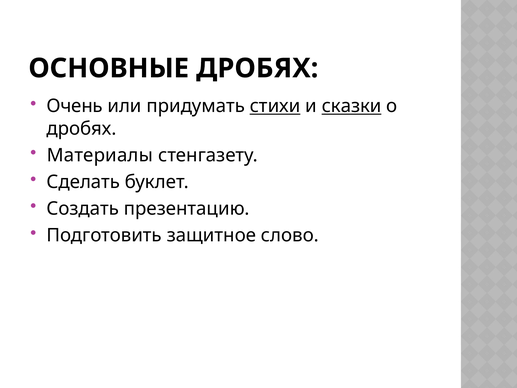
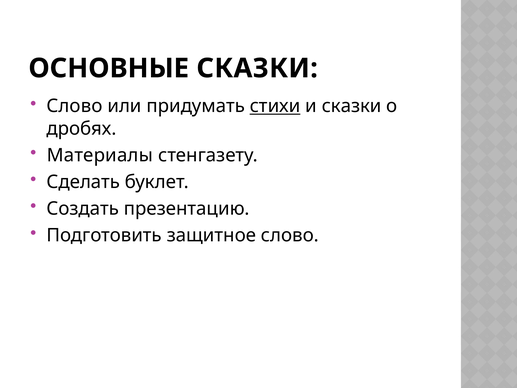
ОСНОВНЫЕ ДРОБЯХ: ДРОБЯХ -> СКАЗКИ
Очень at (75, 106): Очень -> Слово
сказки at (352, 106) underline: present -> none
